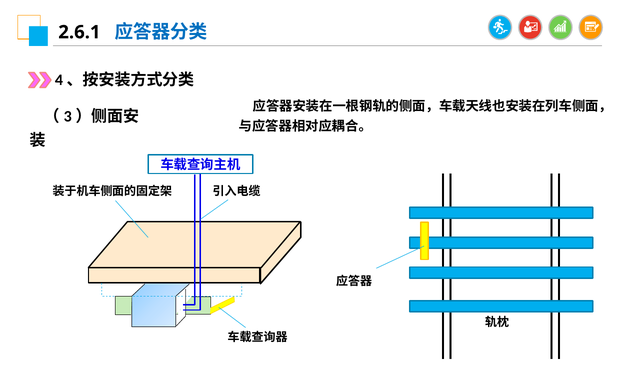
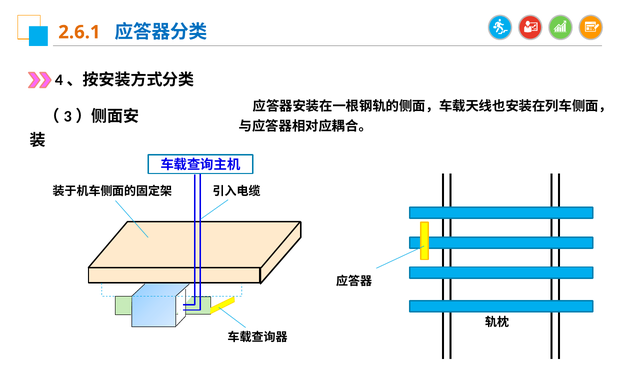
2.6.1 colour: black -> orange
